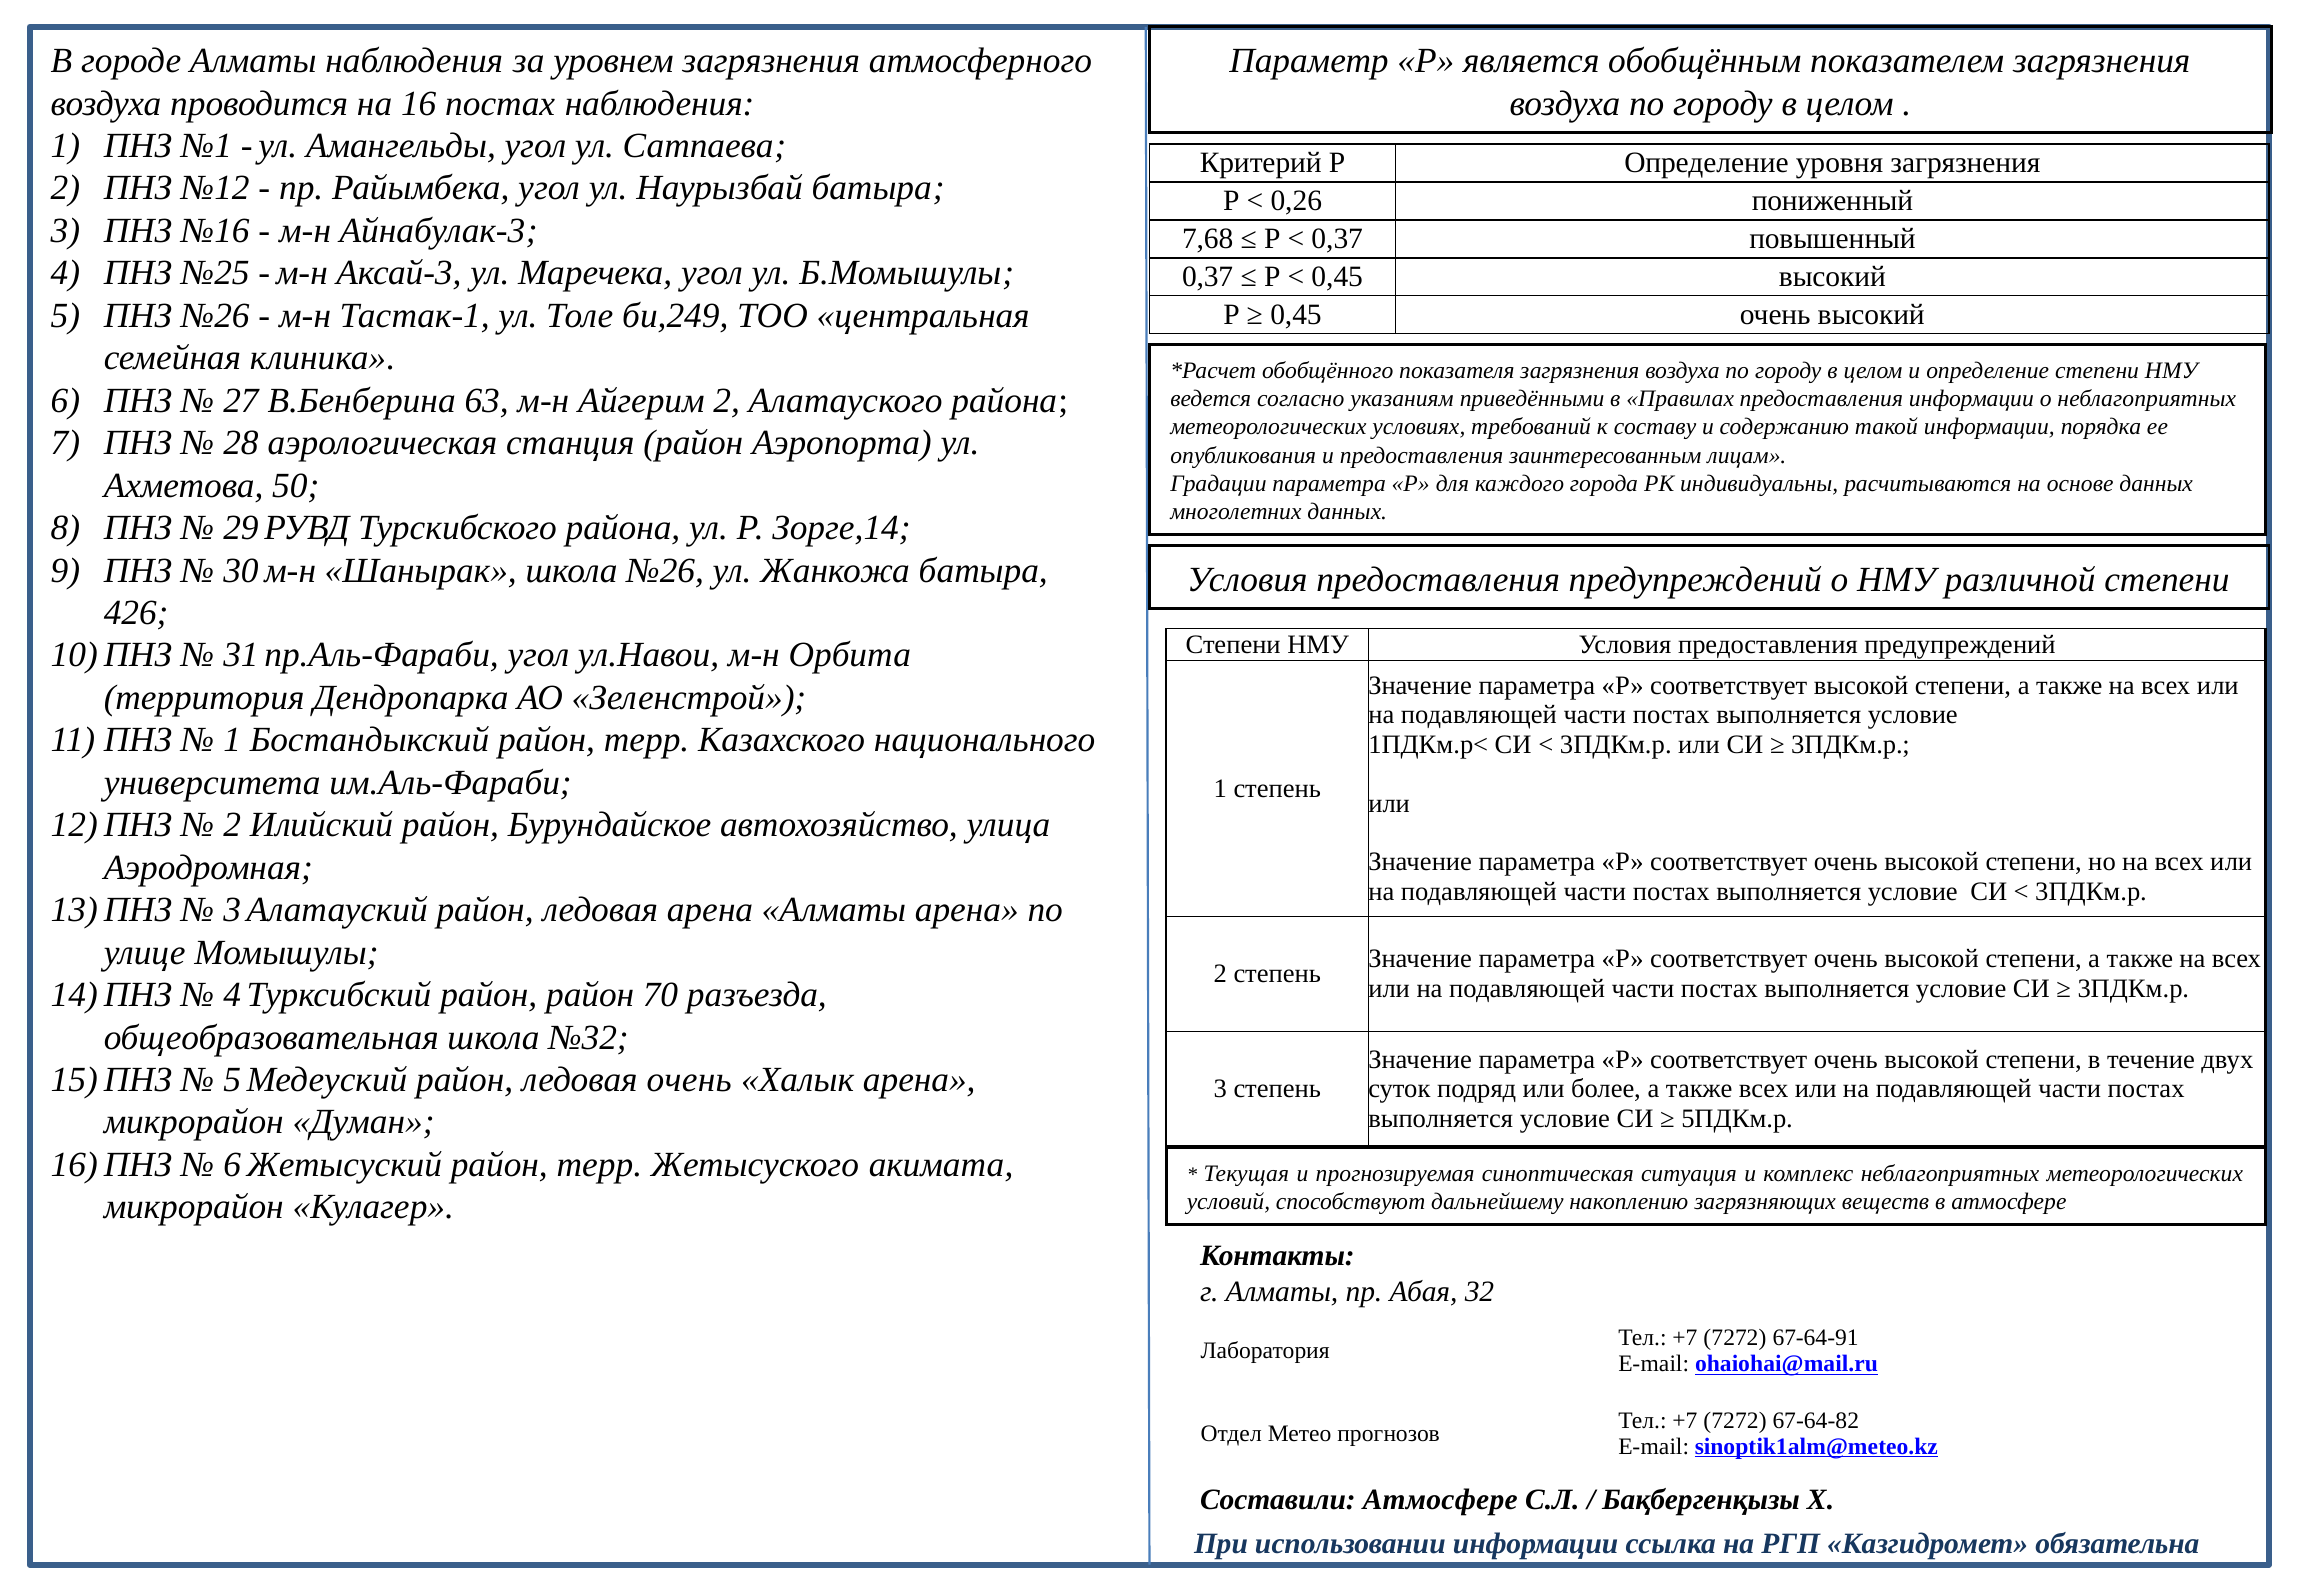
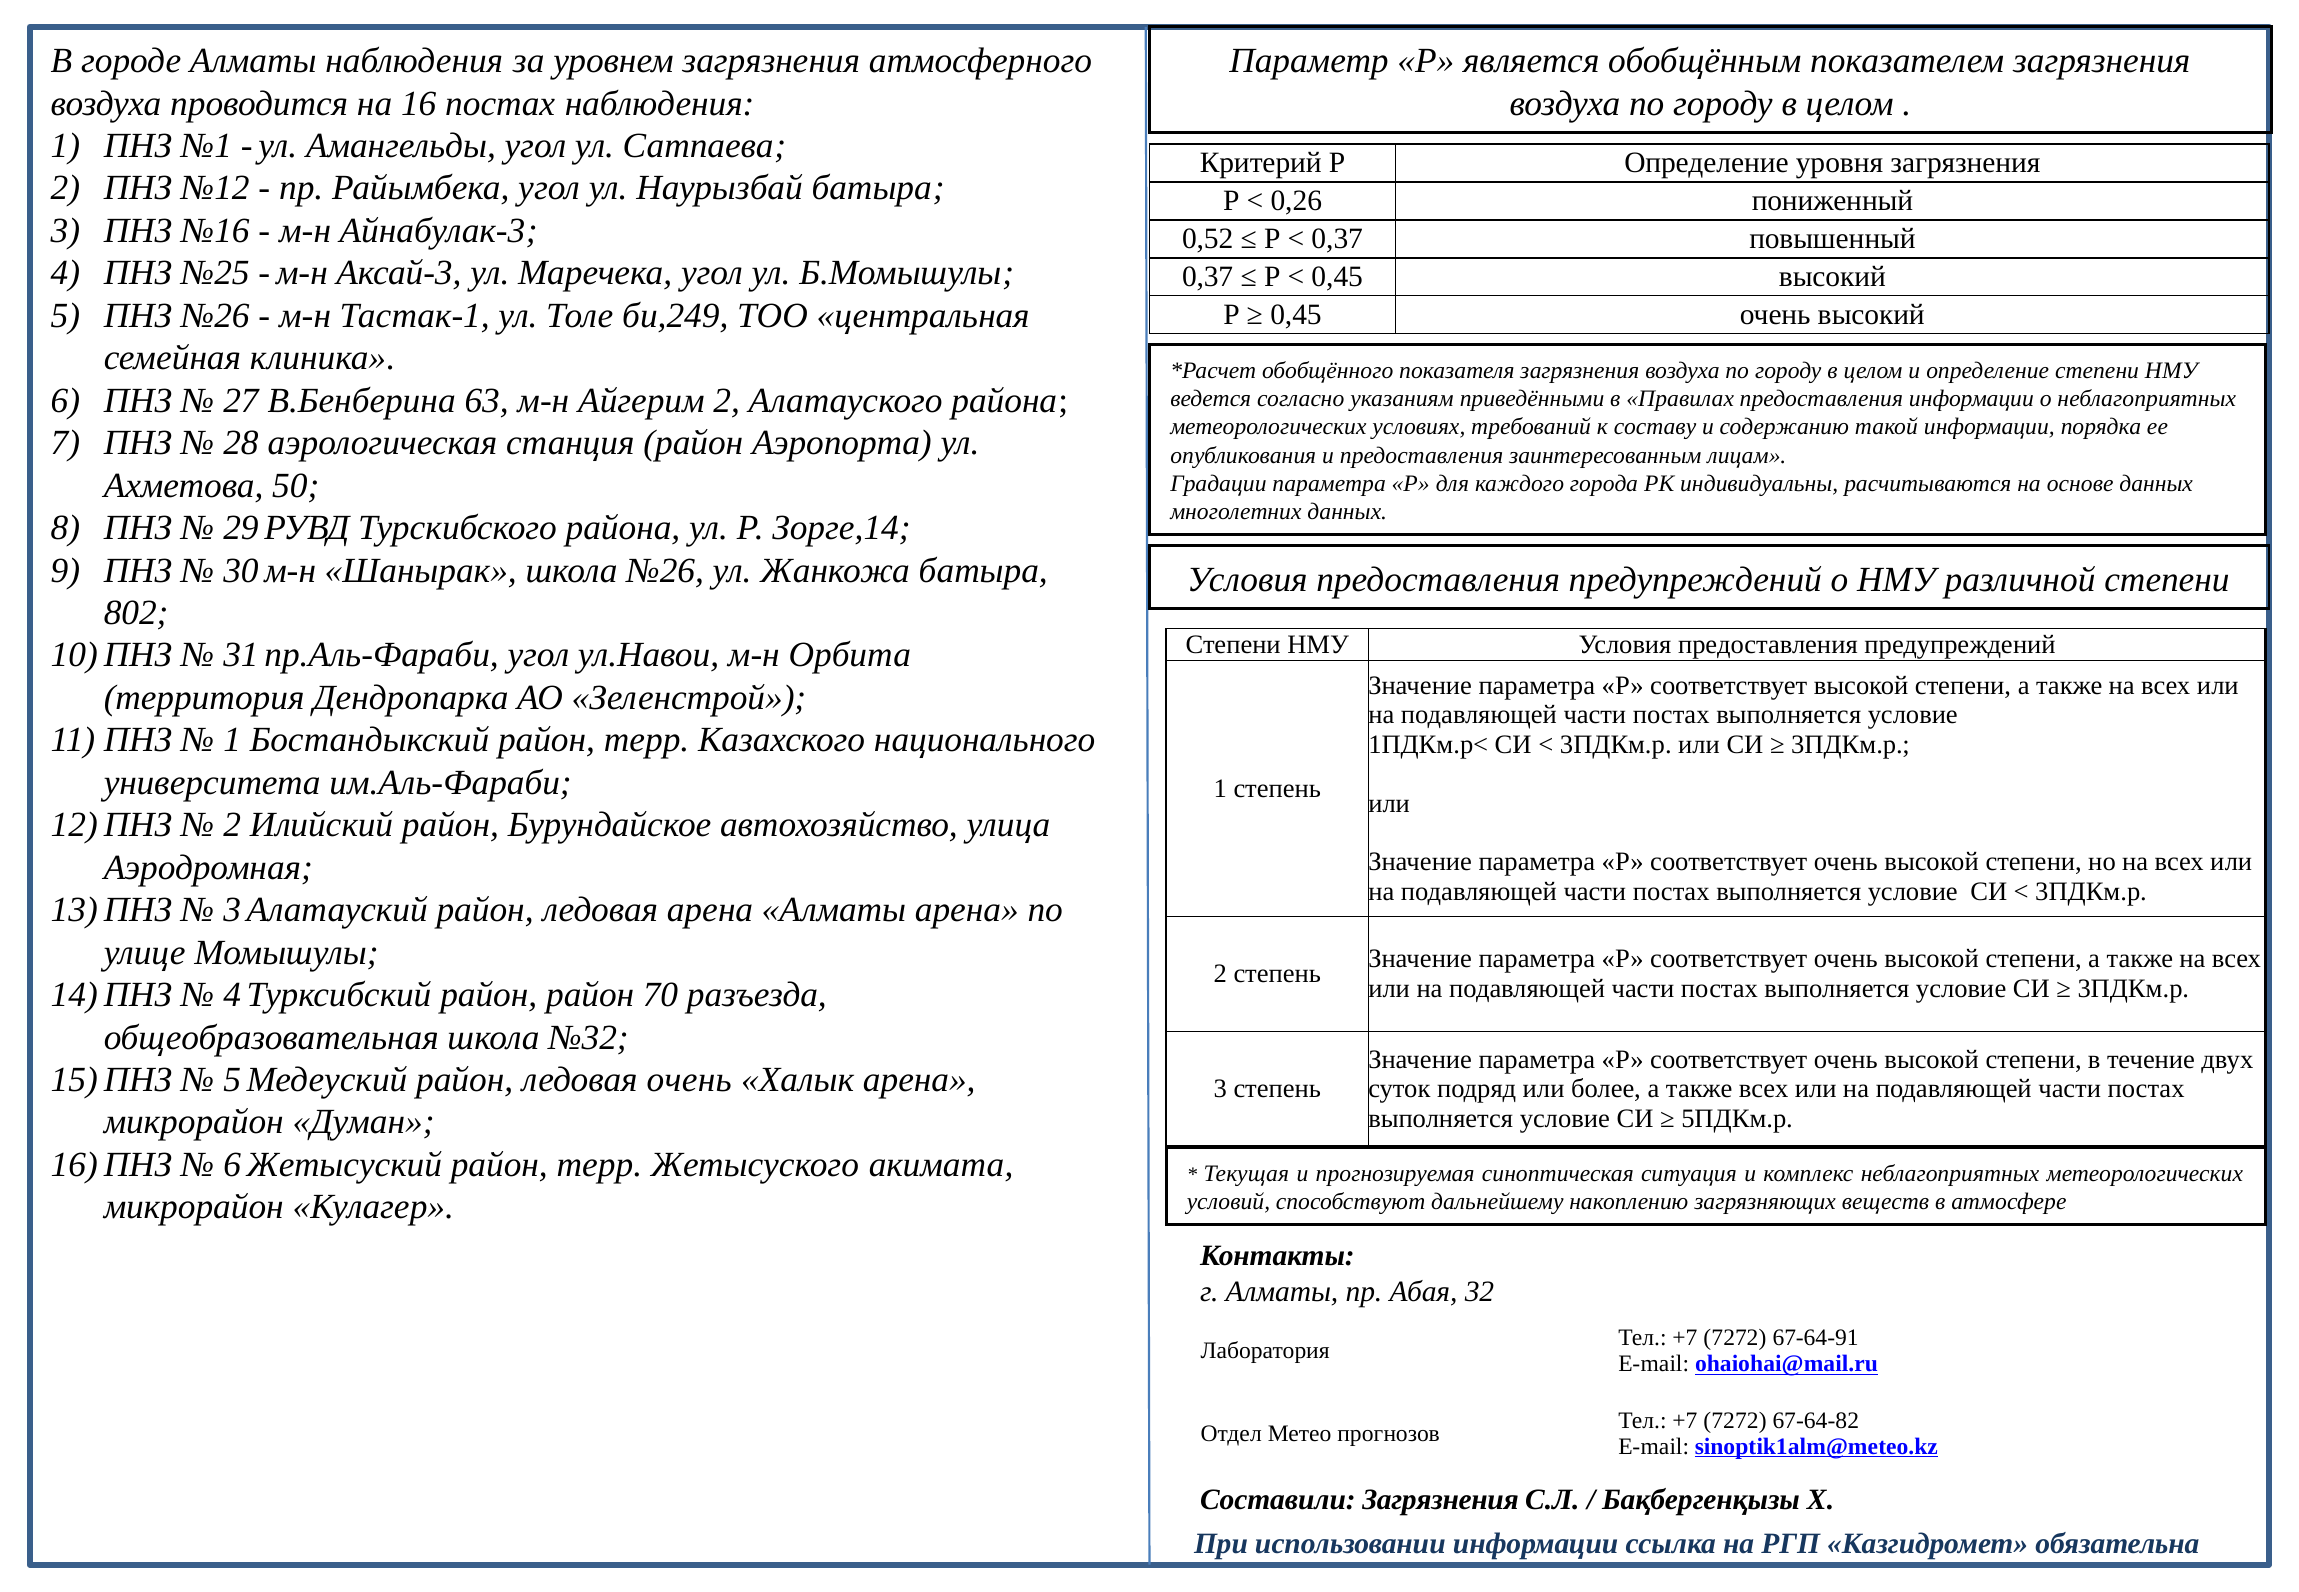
7,68: 7,68 -> 0,52
426: 426 -> 802
Составили Атмосфере: Атмосфере -> Загрязнения
